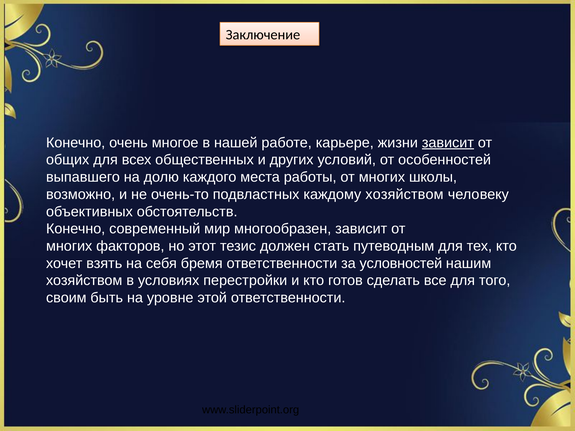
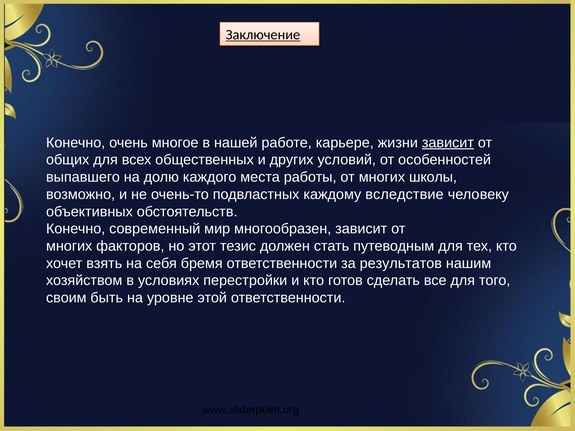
Заключение underline: none -> present
каждому хозяйством: хозяйством -> вследствие
условностей: условностей -> результатов
